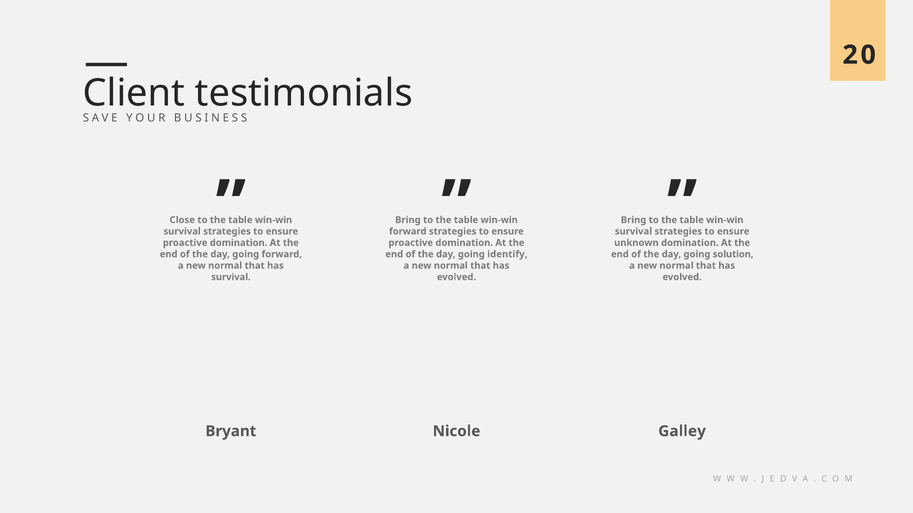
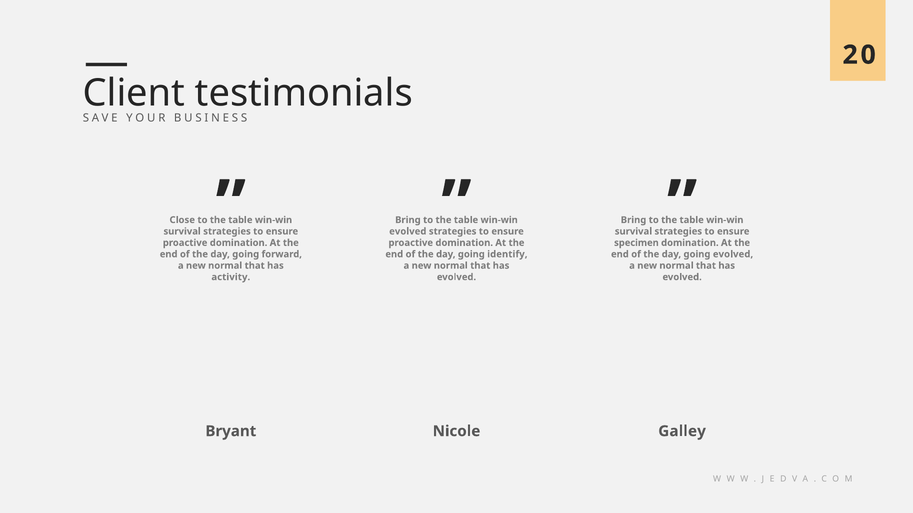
forward at (408, 232): forward -> evolved
unknown: unknown -> specimen
solution at (733, 254): solution -> evolved
survival at (231, 277): survival -> activity
